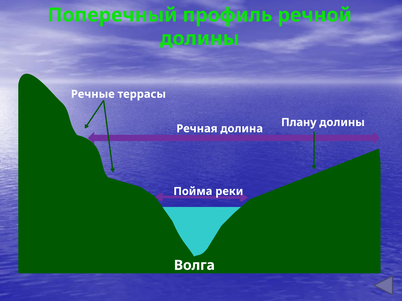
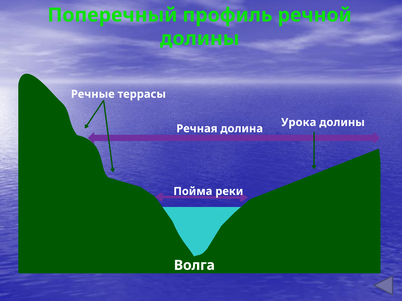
Плану: Плану -> Урока
